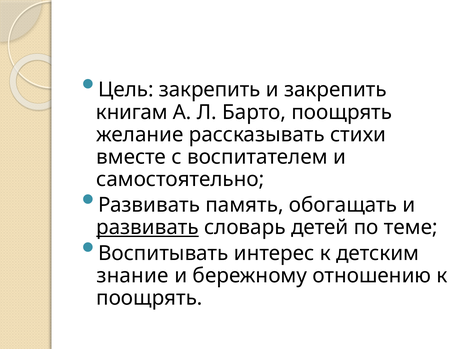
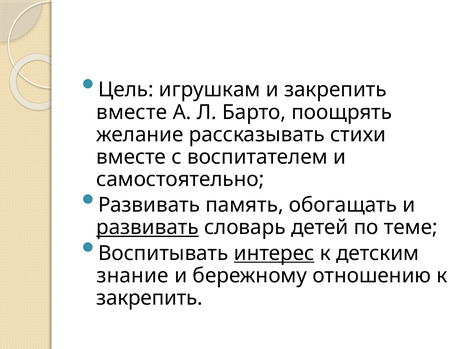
Цель закрепить: закрепить -> игрушкам
книгам at (132, 112): книгам -> вместе
интерес underline: none -> present
поощрять at (149, 298): поощрять -> закрепить
